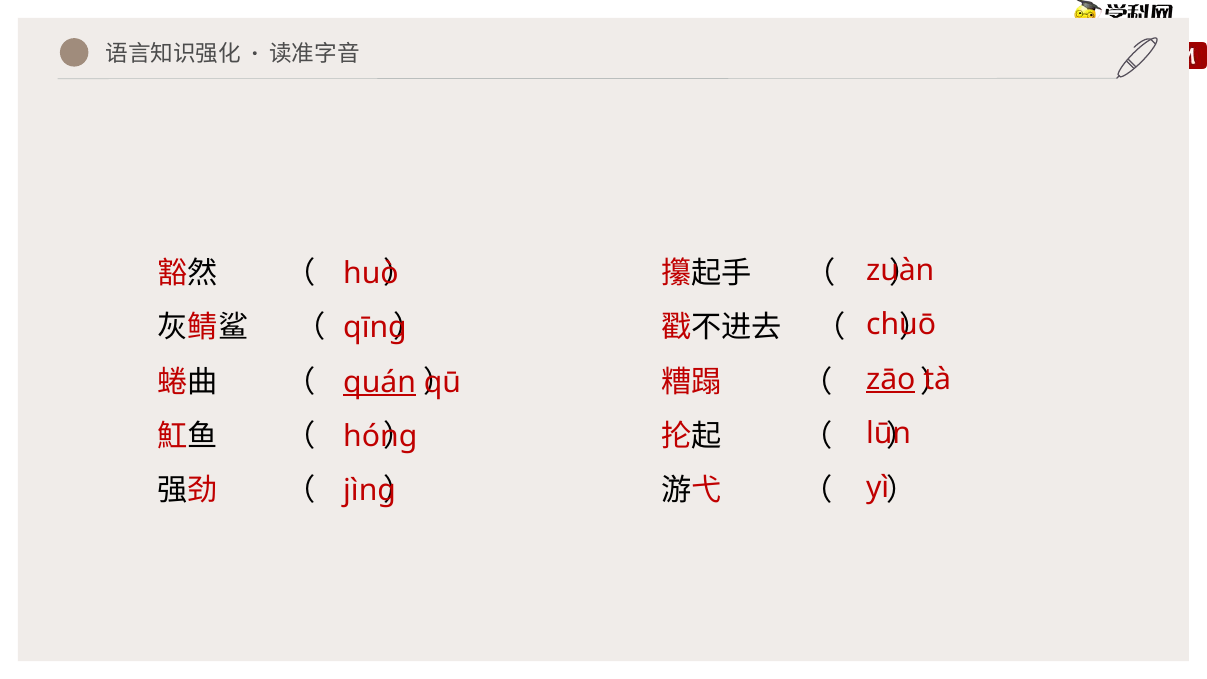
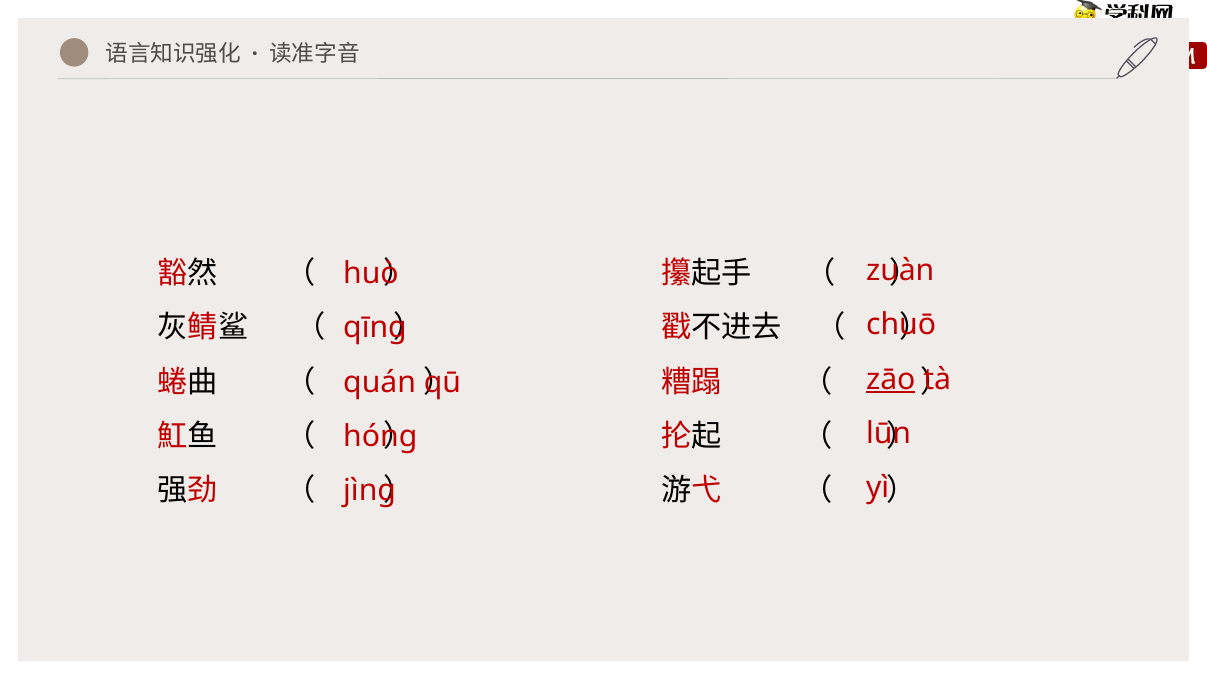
quán underline: present -> none
